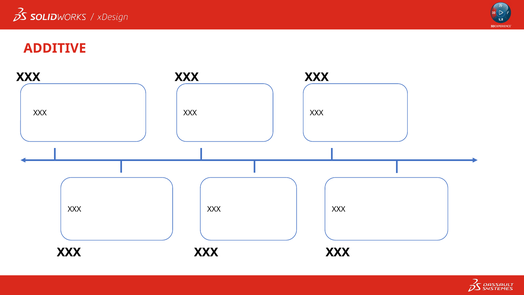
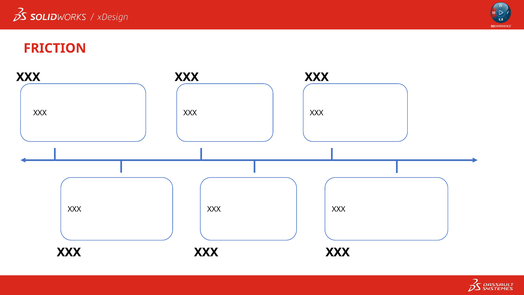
ADDITIVE: ADDITIVE -> FRICTION
